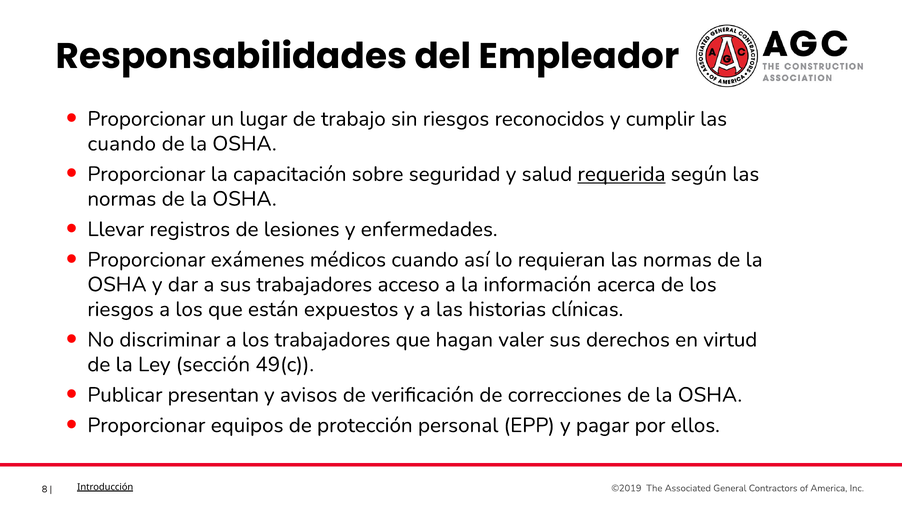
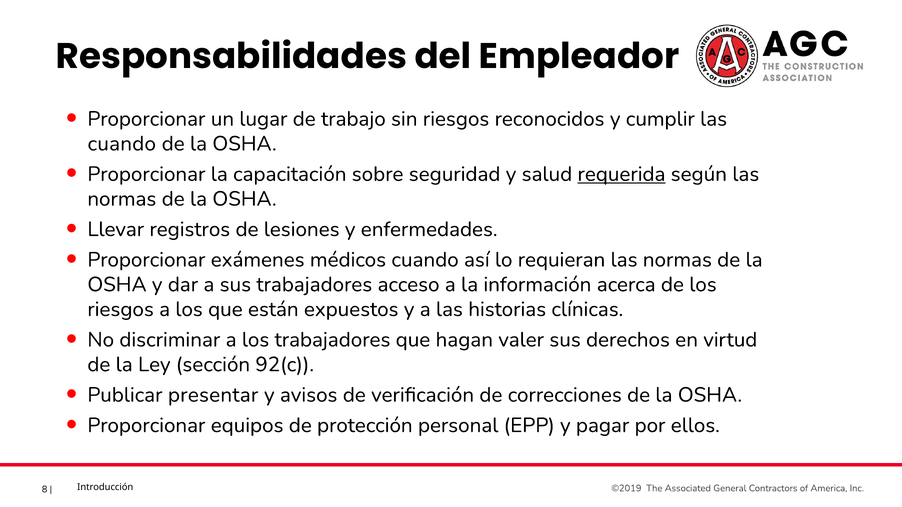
49(c: 49(c -> 92(c
presentan: presentan -> presentar
Introducción underline: present -> none
